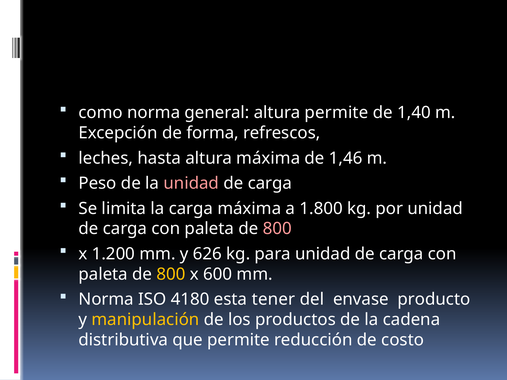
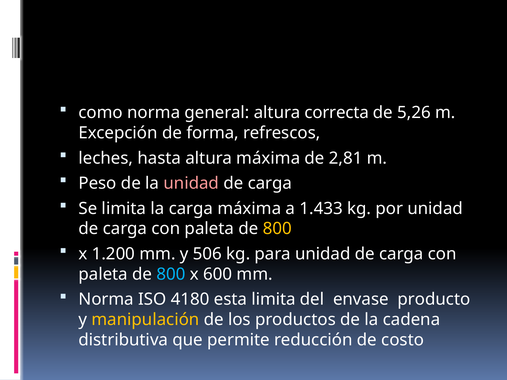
altura permite: permite -> correcta
1,40: 1,40 -> 5,26
1,46: 1,46 -> 2,81
1.800: 1.800 -> 1.433
800 at (277, 229) colour: pink -> yellow
626: 626 -> 506
800 at (171, 274) colour: yellow -> light blue
esta tener: tener -> limita
